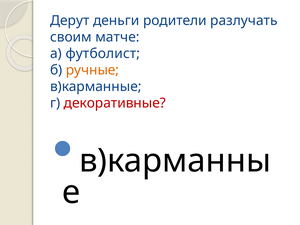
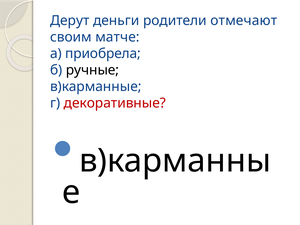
разлучать: разлучать -> отмечают
футболист: футболист -> приобрела
ручные colour: orange -> black
